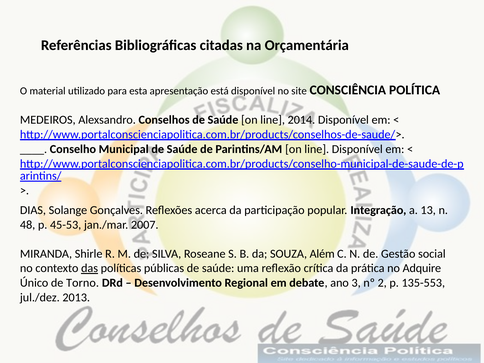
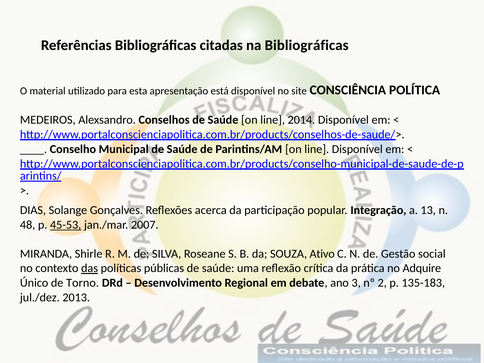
na Orçamentária: Orçamentária -> Bibliográficas
45-53 underline: none -> present
Além: Além -> Ativo
135-553: 135-553 -> 135-183
